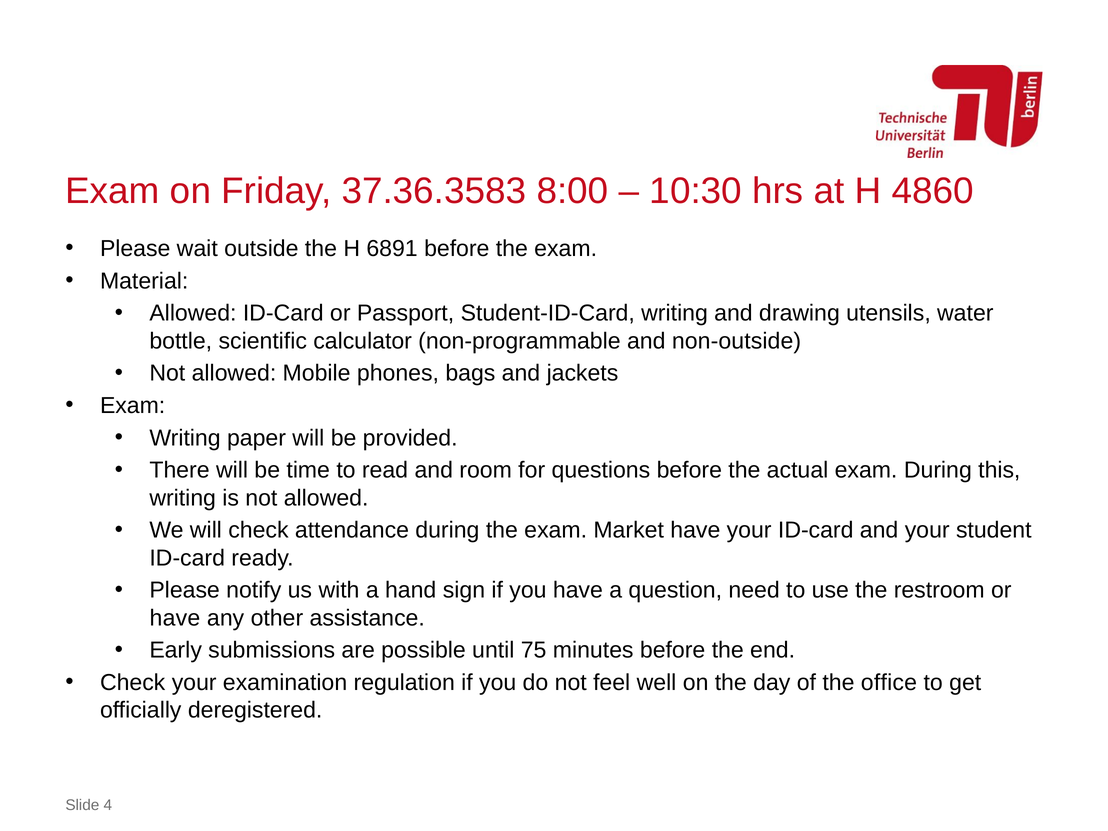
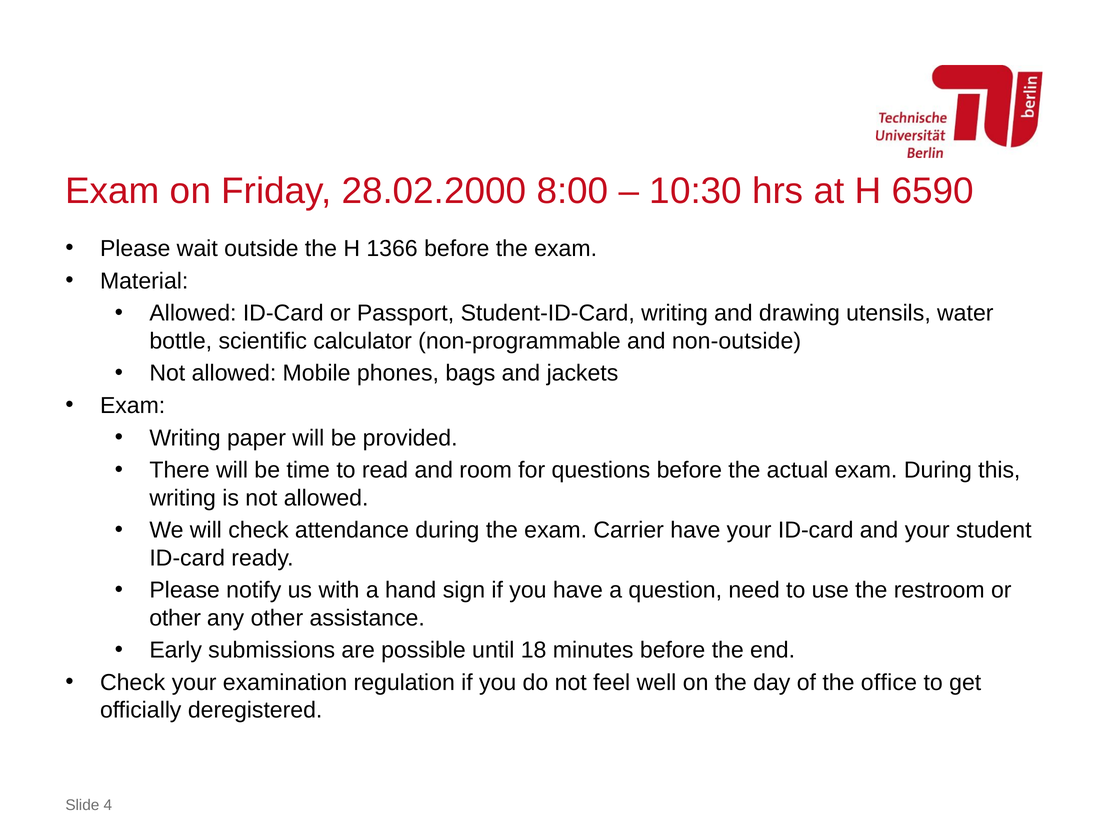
37.36.3583: 37.36.3583 -> 28.02.2000
4860: 4860 -> 6590
6891: 6891 -> 1366
Market: Market -> Carrier
have at (175, 618): have -> other
75: 75 -> 18
